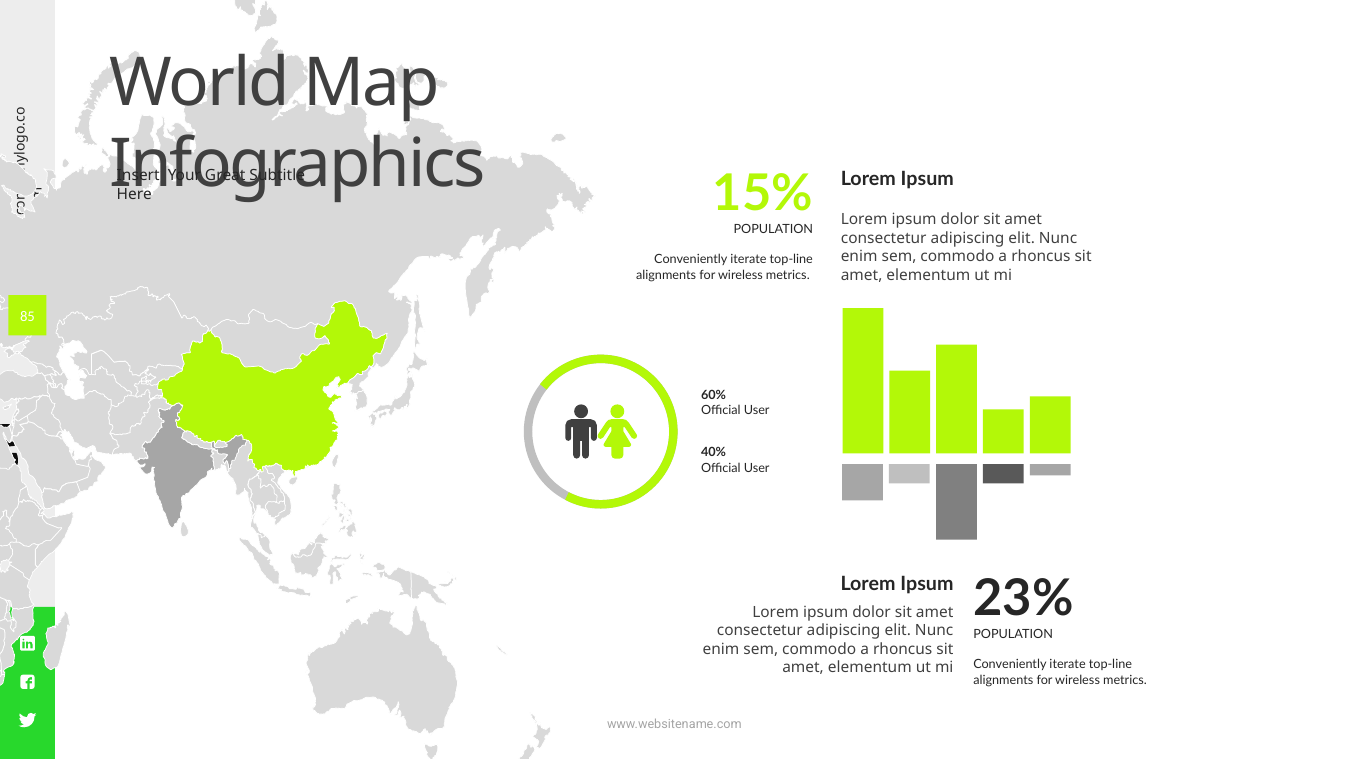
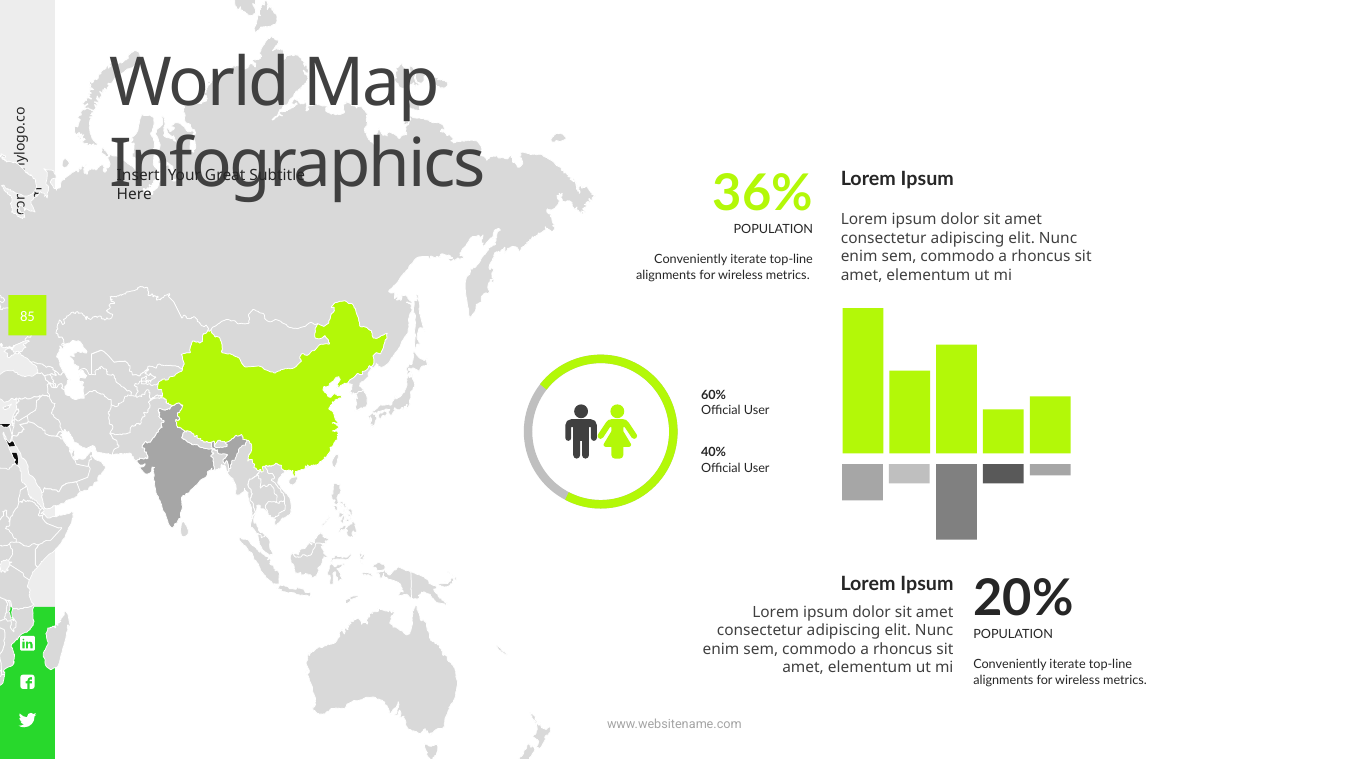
15%: 15% -> 36%
23%: 23% -> 20%
